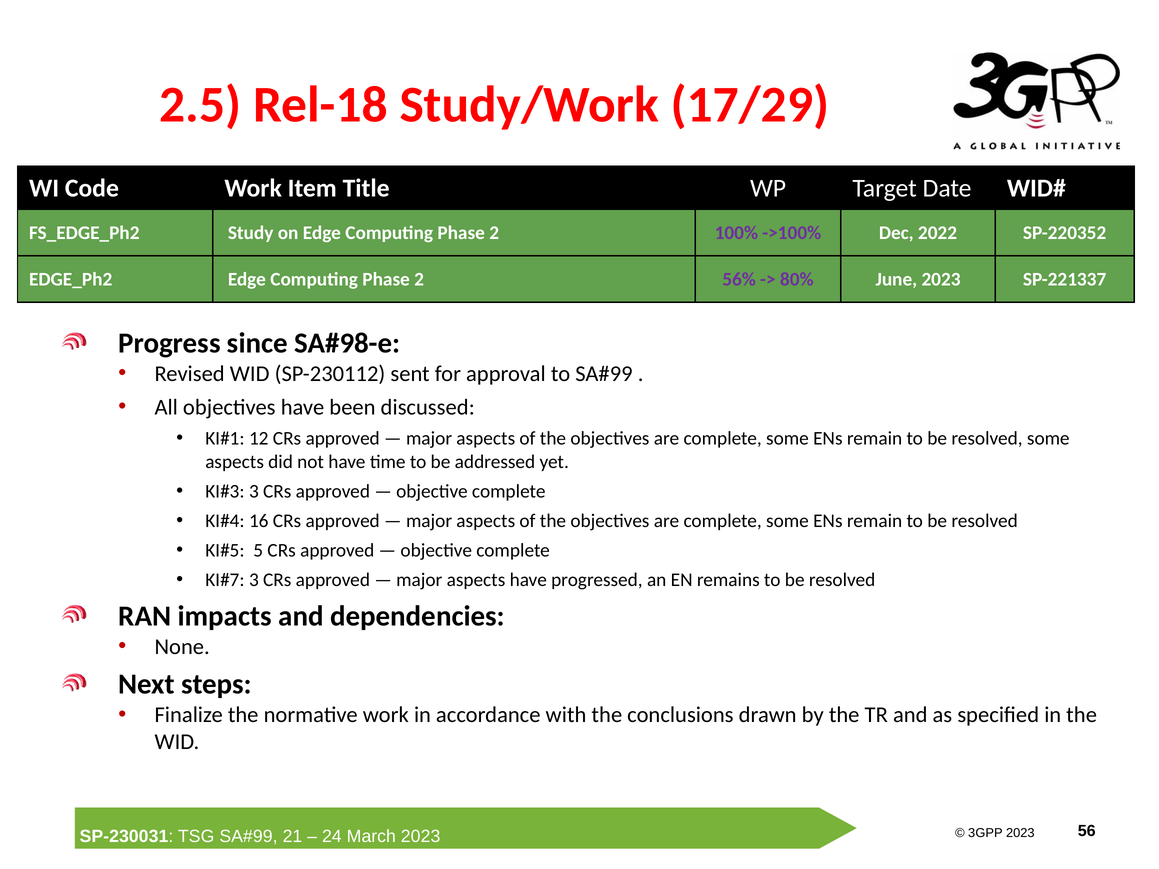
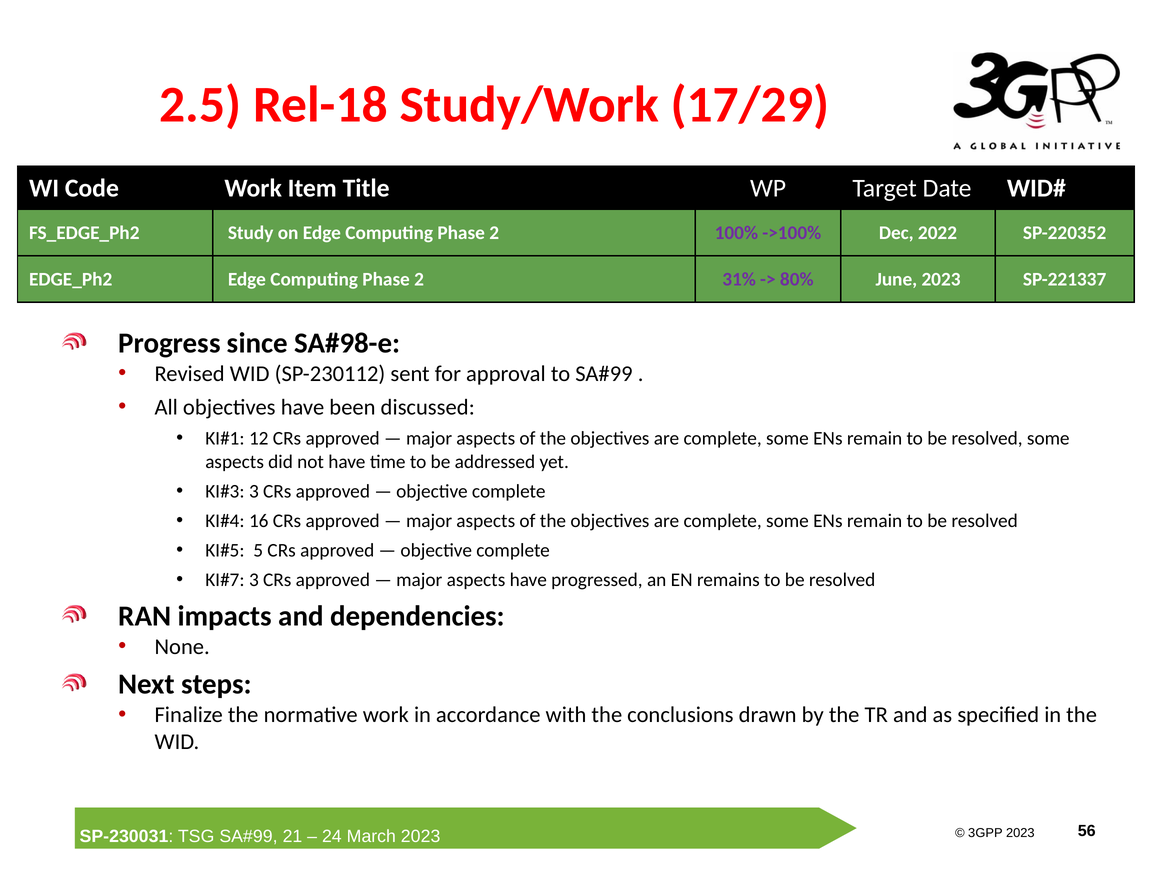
56%: 56% -> 31%
